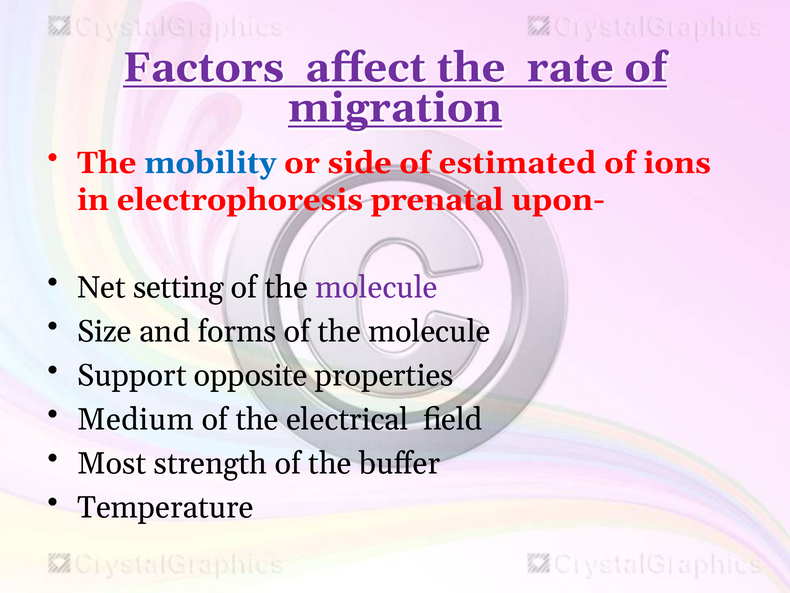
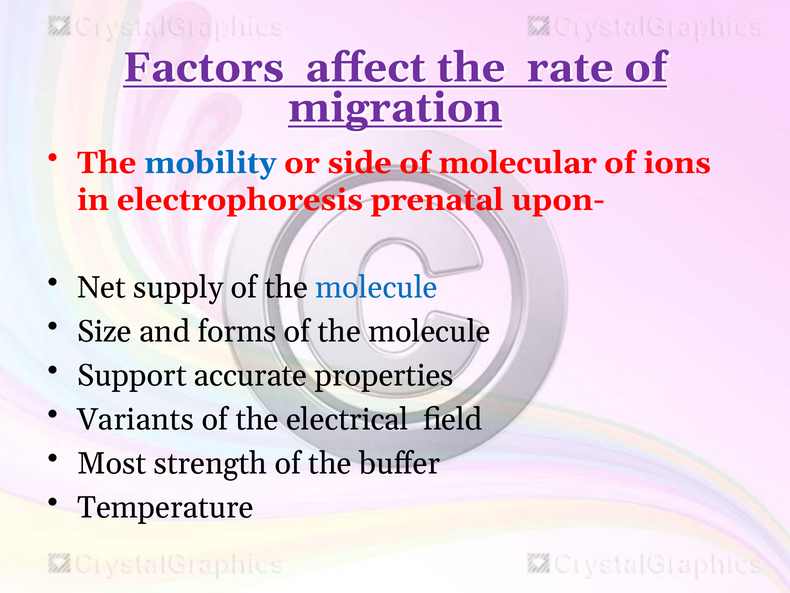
estimated: estimated -> molecular
setting: setting -> supply
molecule at (377, 288) colour: purple -> blue
opposite: opposite -> accurate
Medium: Medium -> Variants
